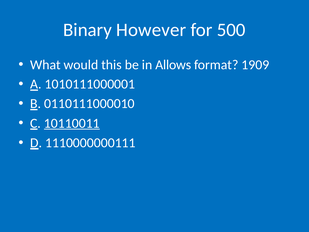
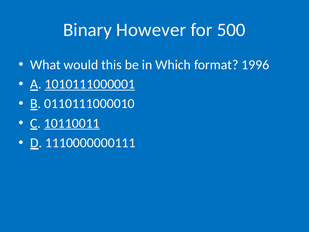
Allows: Allows -> Which
1909: 1909 -> 1996
1010111000001 underline: none -> present
